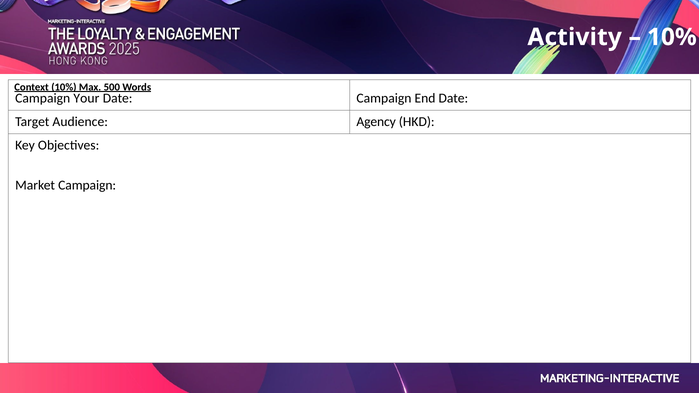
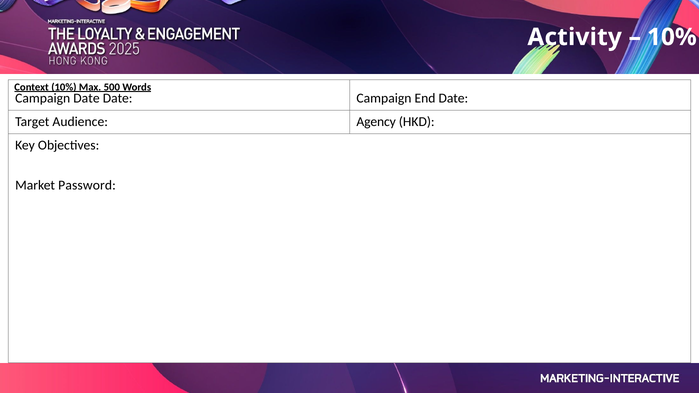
Campaign Your: Your -> Date
Market Campaign: Campaign -> Password
